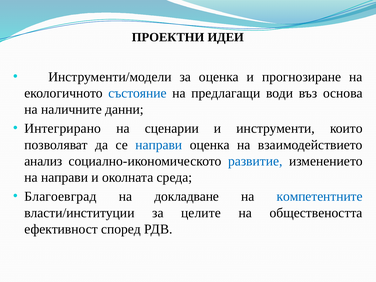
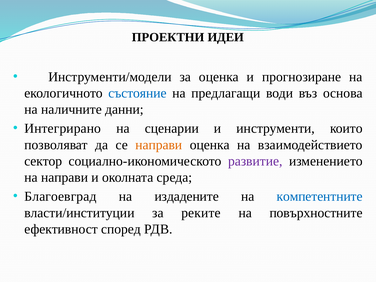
направи at (159, 145) colour: blue -> orange
анализ: анализ -> сектор
развитие colour: blue -> purple
докладване: докладване -> издадените
целите: целите -> реките
обществеността: обществеността -> повърхностните
